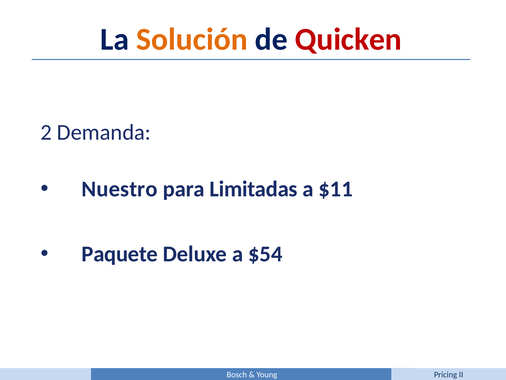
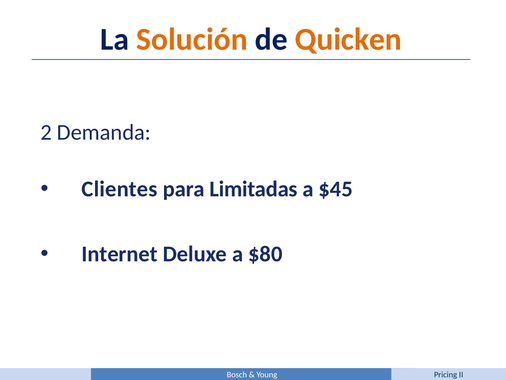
Quicken colour: red -> orange
Nuestro: Nuestro -> Clientes
$11: $11 -> $45
Paquete: Paquete -> Internet
$54: $54 -> $80
